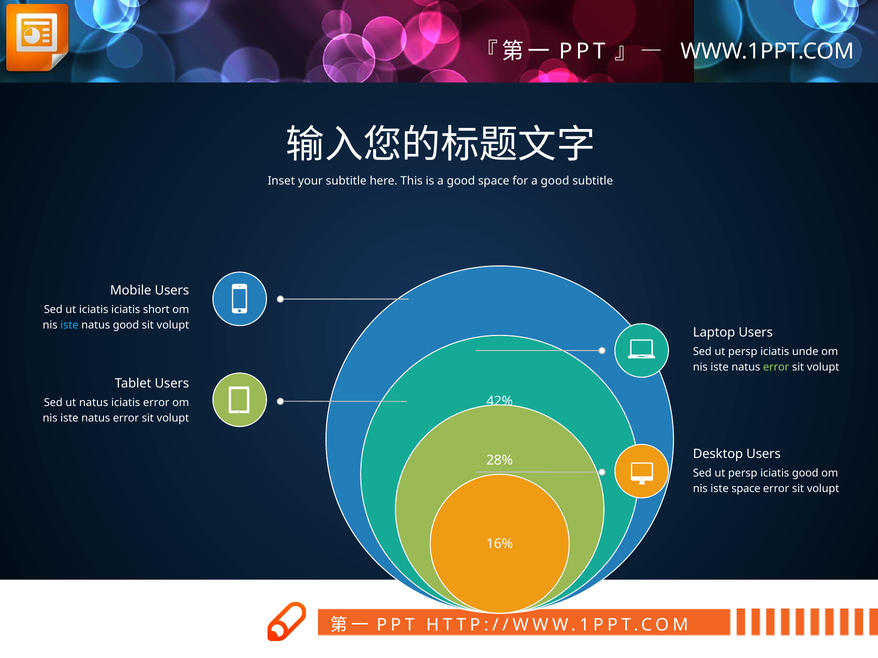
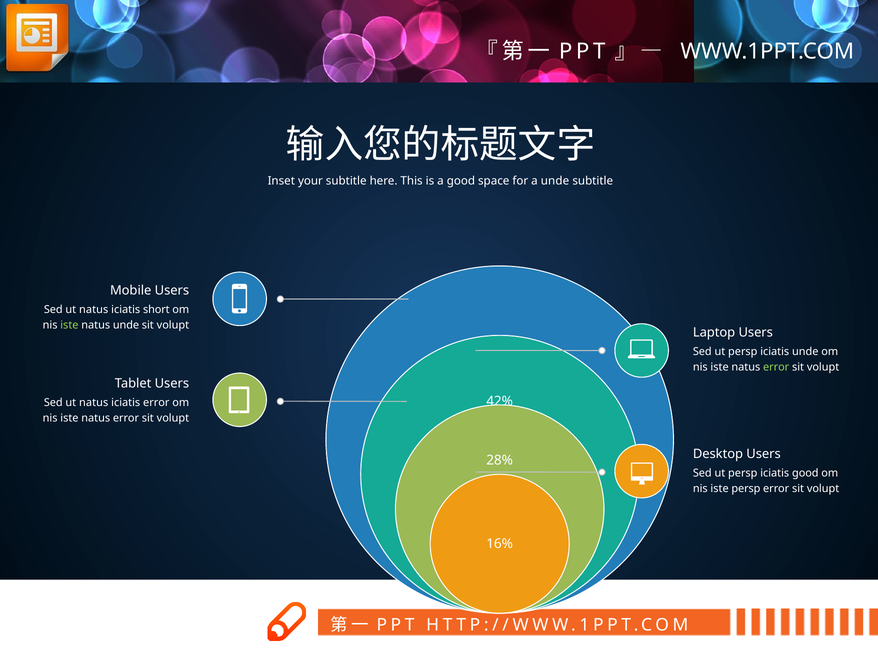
for a good: good -> unde
iciatis at (94, 310): iciatis -> natus
iste at (69, 325) colour: light blue -> light green
natus good: good -> unde
iste space: space -> persp
